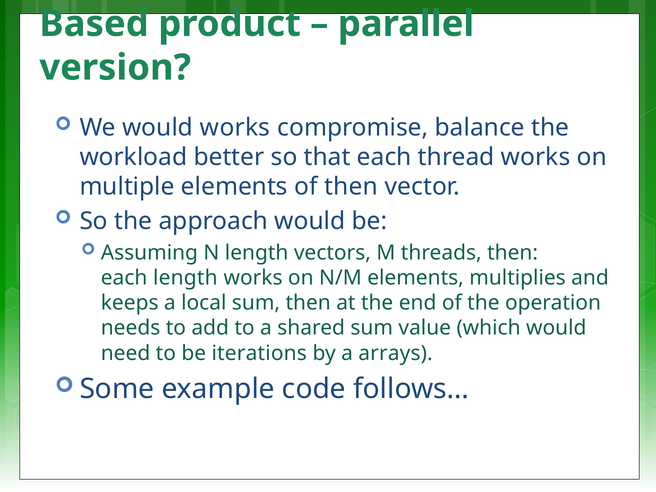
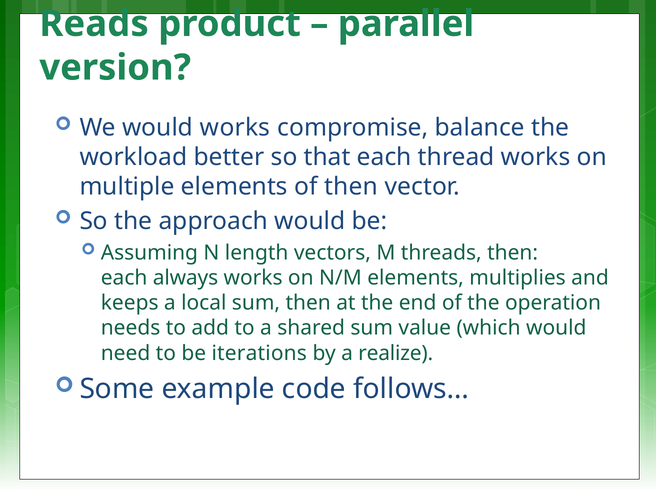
Based: Based -> Reads
each length: length -> always
arrays: arrays -> realize
